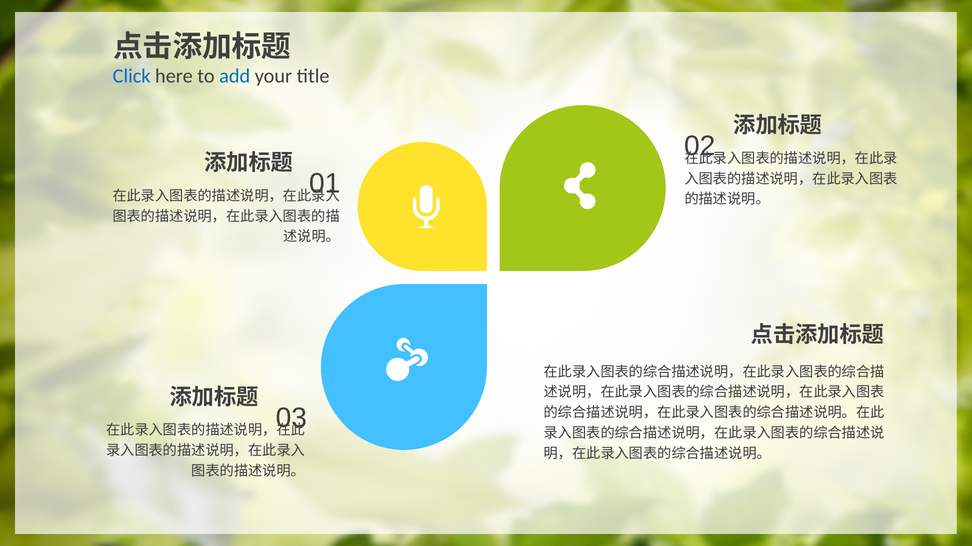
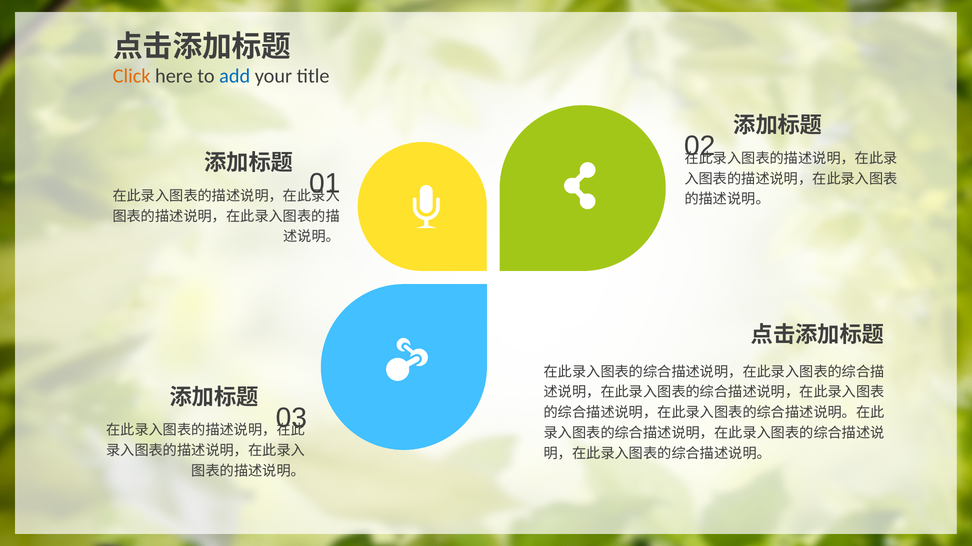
Click colour: blue -> orange
